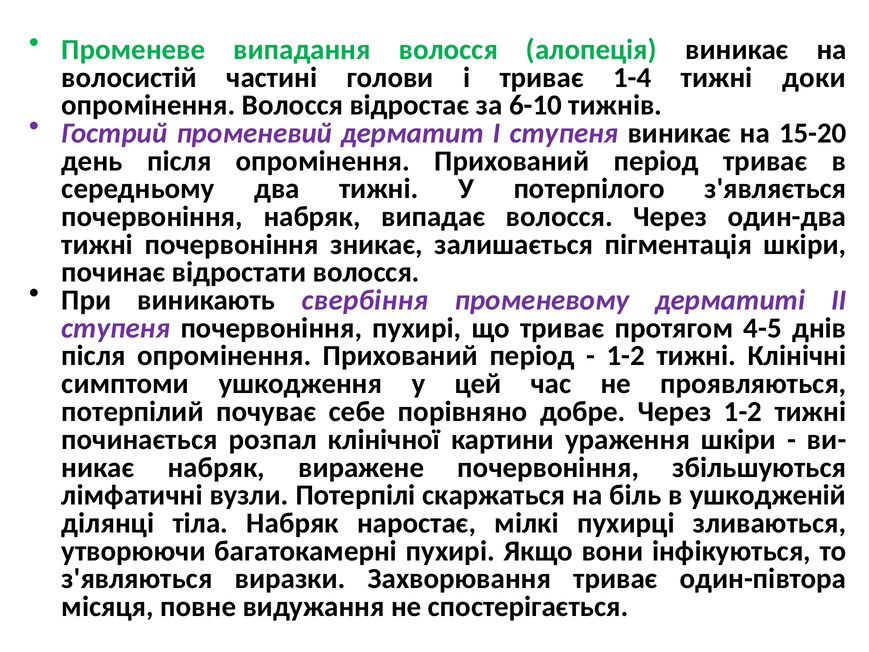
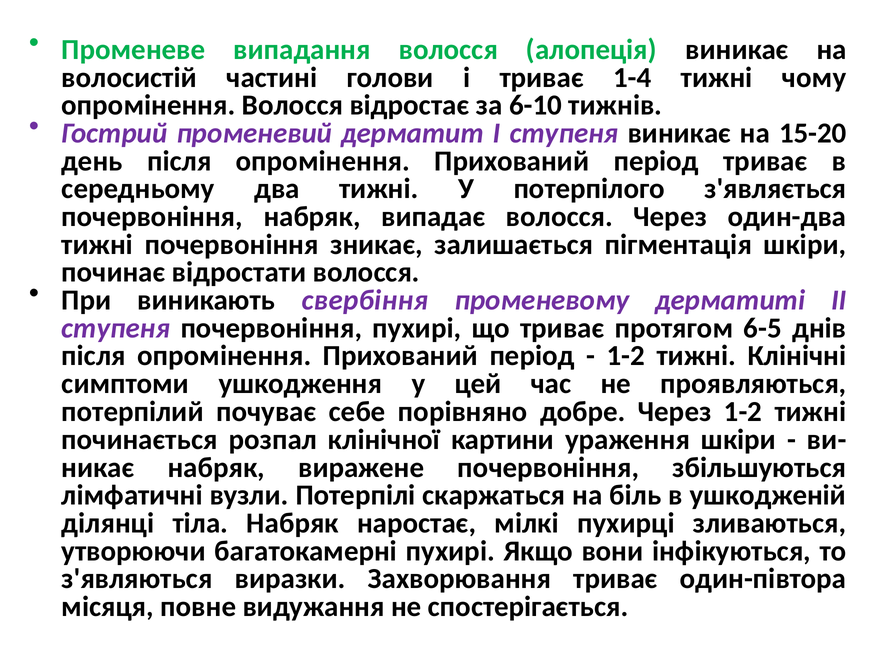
доки: доки -> чому
4-5: 4-5 -> 6-5
